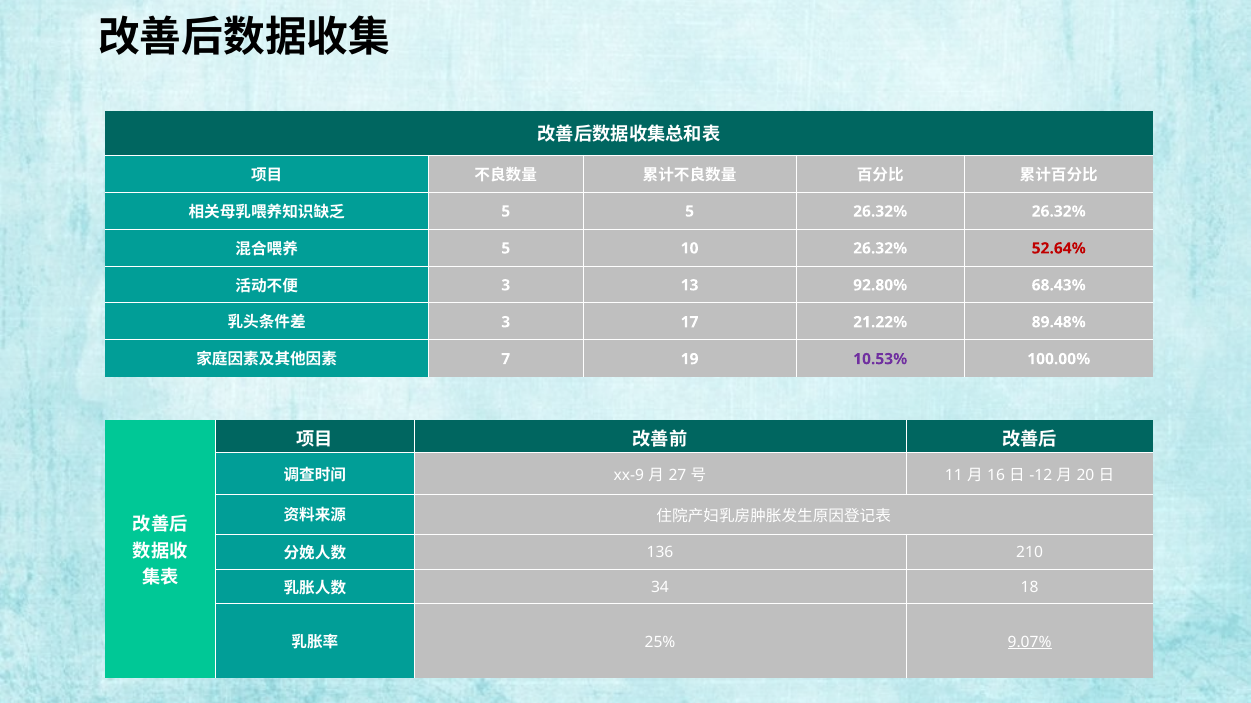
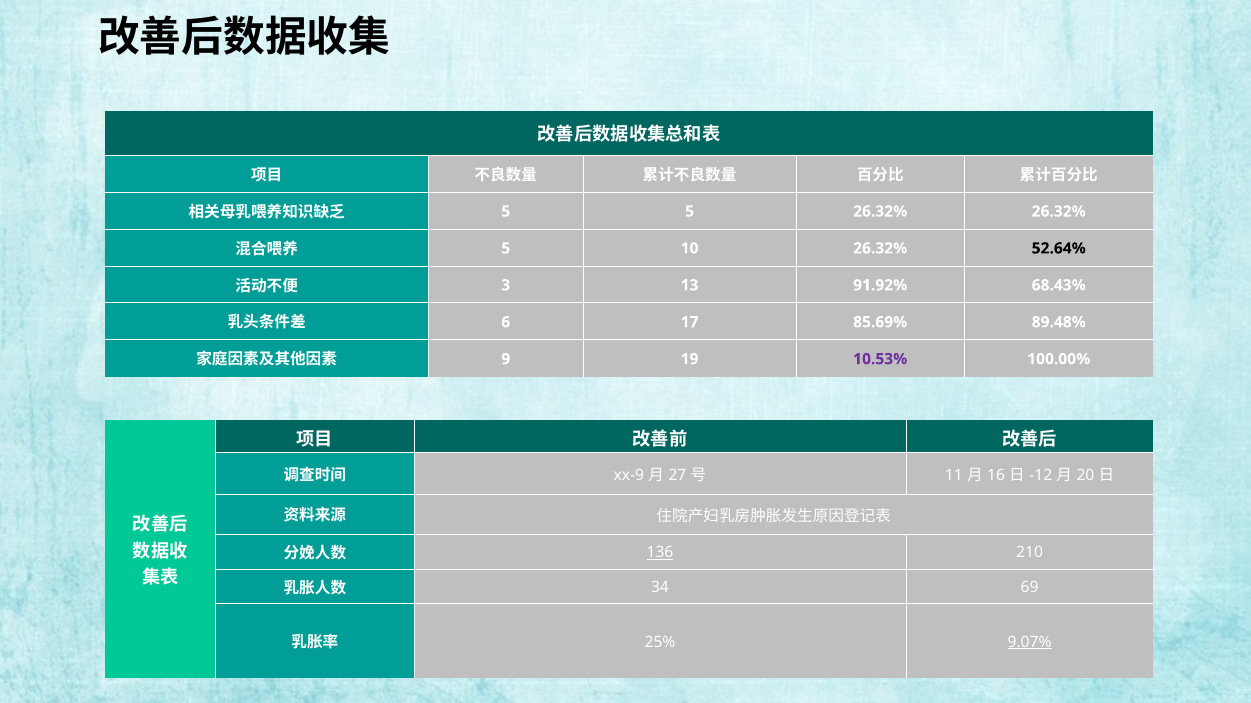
52.64% colour: red -> black
92.80%: 92.80% -> 91.92%
3 at (506, 322): 3 -> 6
21.22%: 21.22% -> 85.69%
7: 7 -> 9
136 underline: none -> present
18: 18 -> 69
